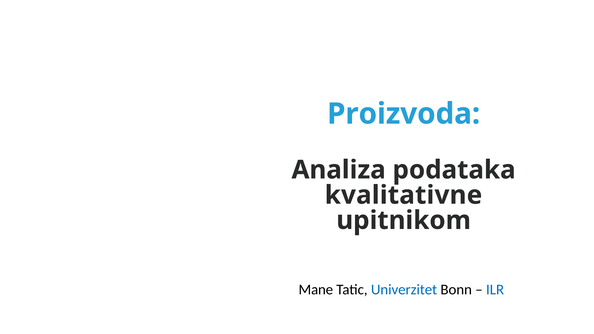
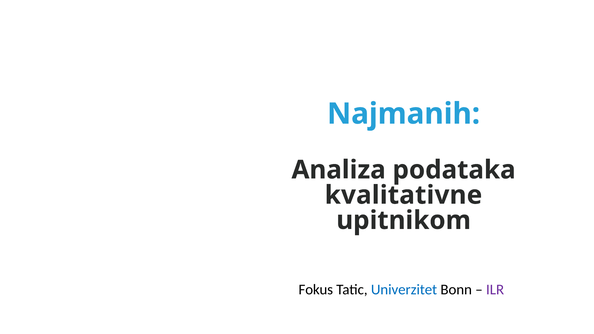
Proizvoda: Proizvoda -> Najmanih
Mane: Mane -> Fokus
ILR colour: blue -> purple
